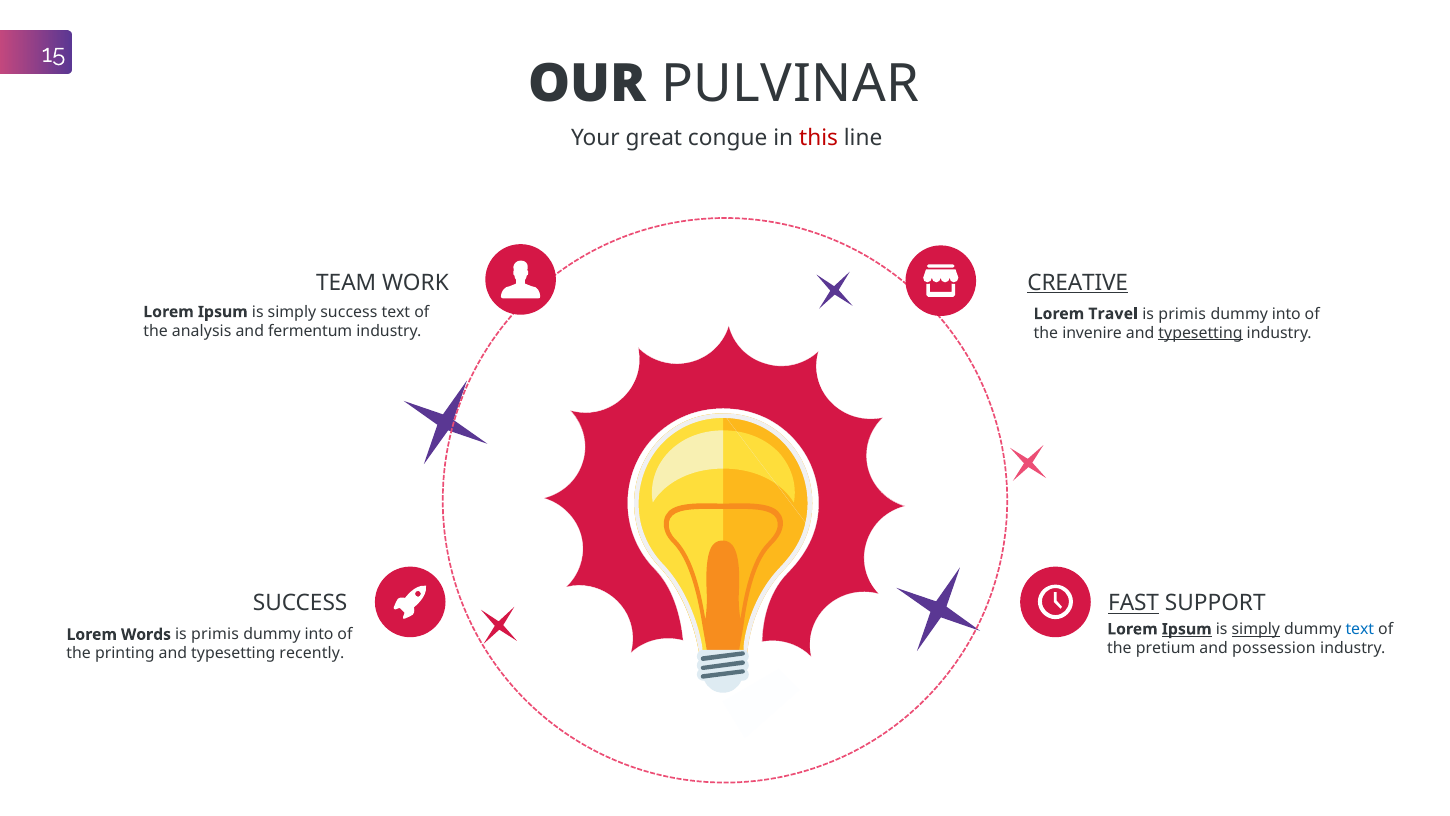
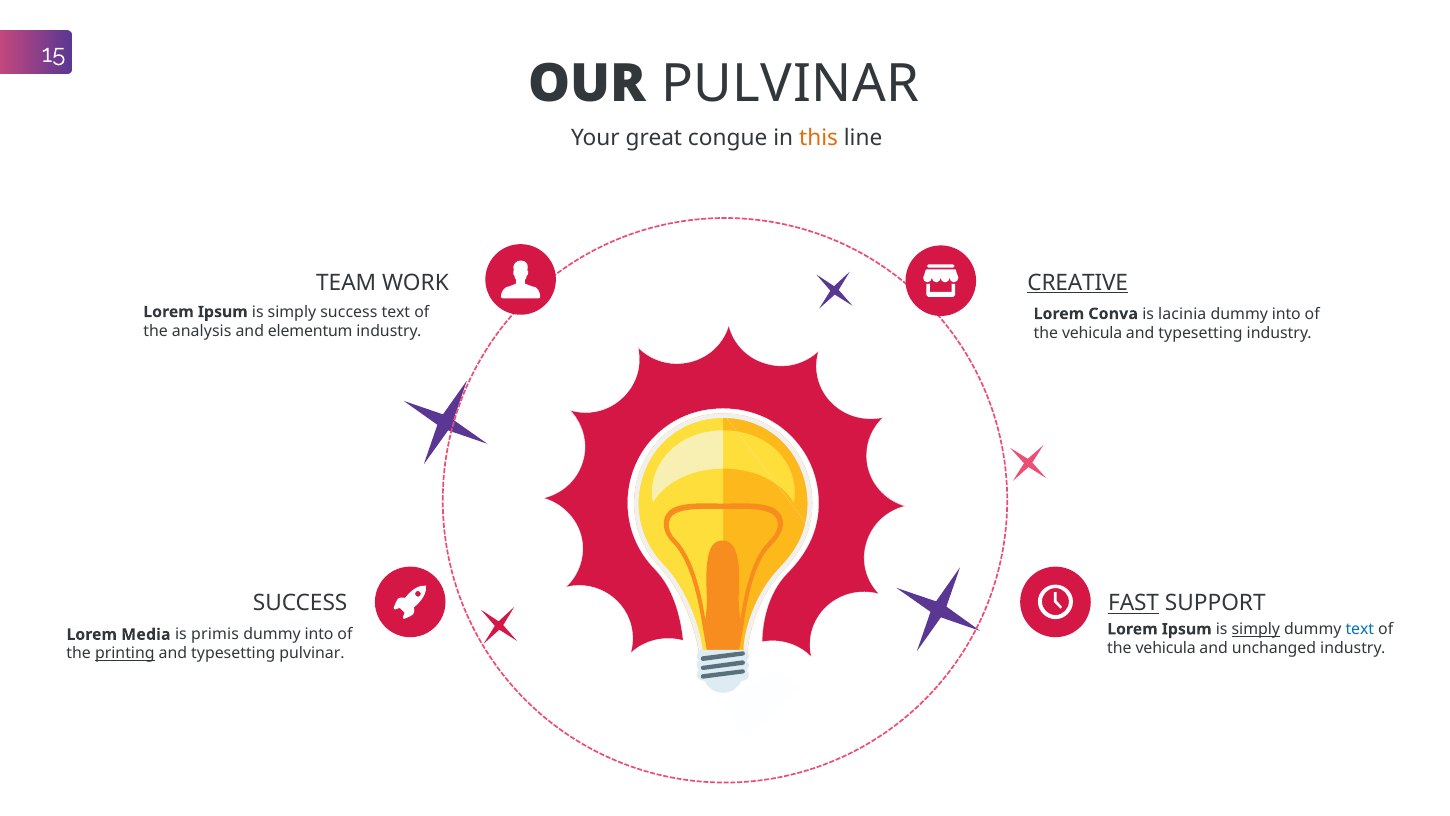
this colour: red -> orange
Travel: Travel -> Conva
primis at (1182, 314): primis -> lacinia
fermentum: fermentum -> elementum
invenire at (1092, 333): invenire -> vehicula
typesetting at (1201, 333) underline: present -> none
Ipsum at (1187, 629) underline: present -> none
Words: Words -> Media
pretium at (1166, 648): pretium -> vehicula
possession: possession -> unchanged
printing underline: none -> present
typesetting recently: recently -> pulvinar
